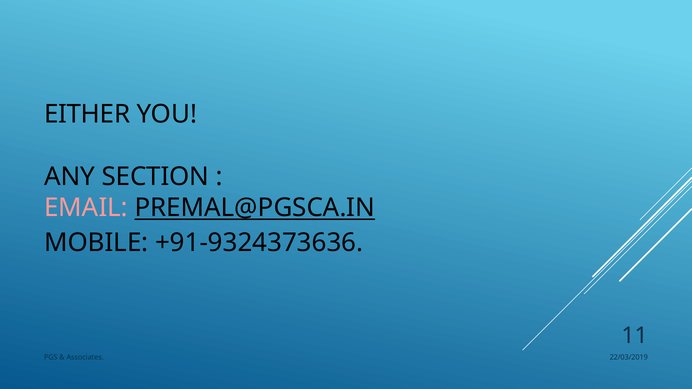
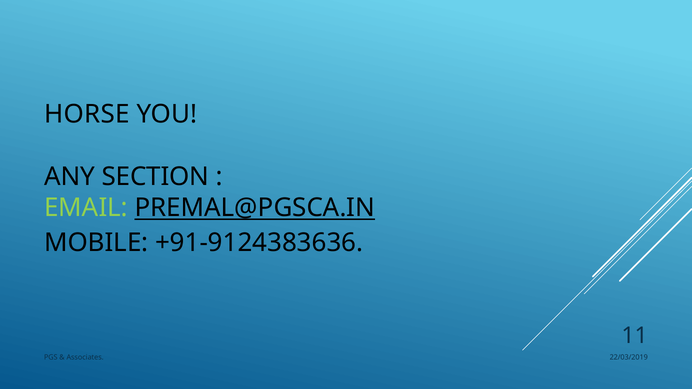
EITHER: EITHER -> HORSE
EMAIL colour: pink -> light green
+91-9324373636: +91-9324373636 -> +91-9124383636
